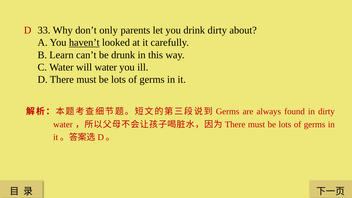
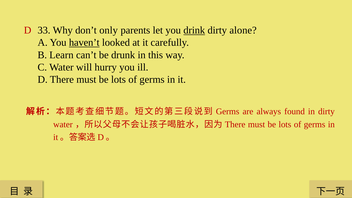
drink underline: none -> present
about: about -> alone
will water: water -> hurry
